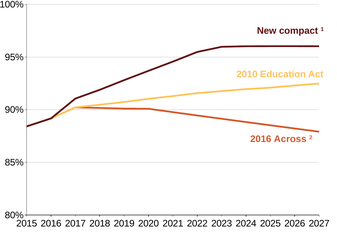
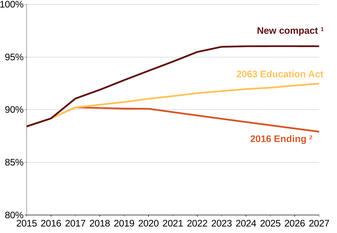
2010: 2010 -> 2063
Across: Across -> Ending
